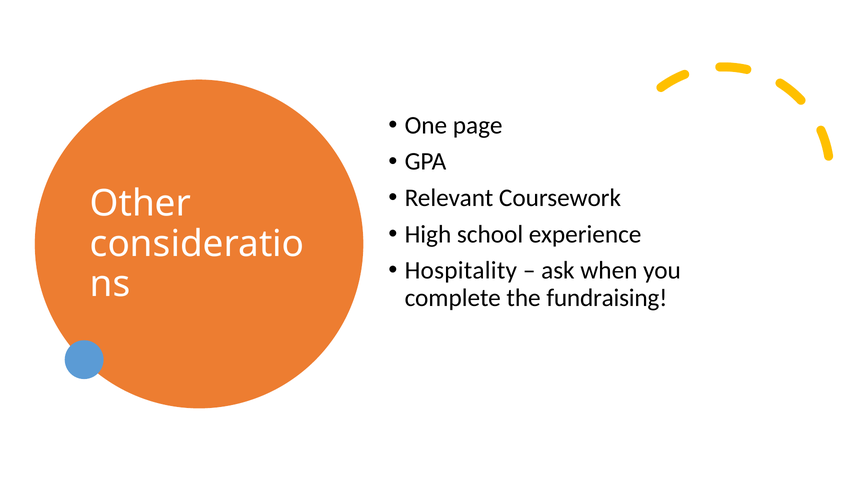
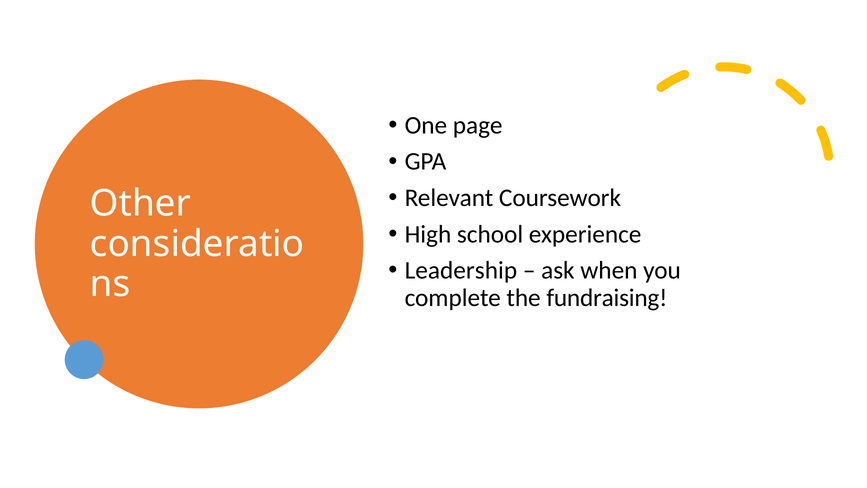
Hospitality: Hospitality -> Leadership
